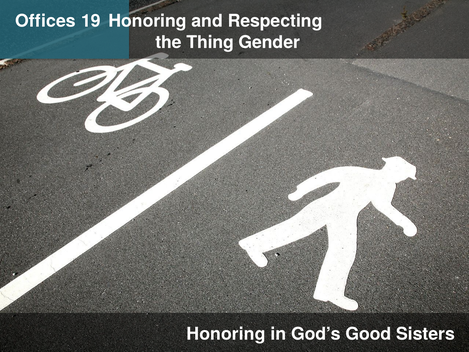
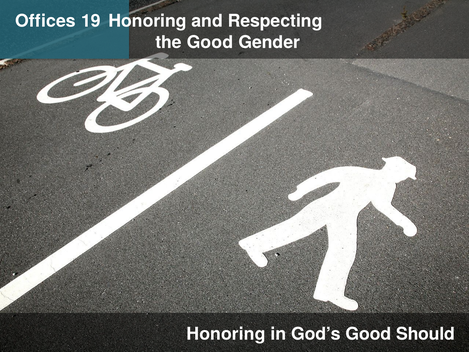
the Thing: Thing -> Good
Sisters: Sisters -> Should
